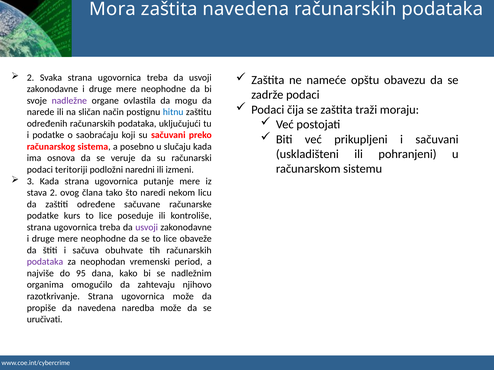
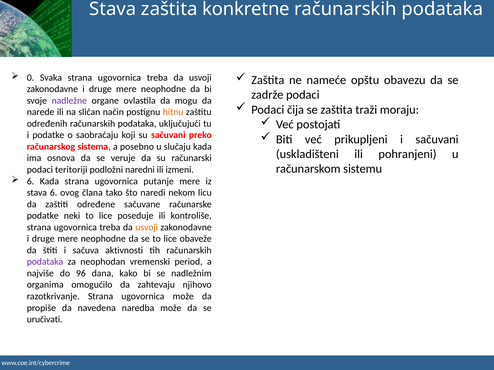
Mora at (113, 9): Mora -> Stava
zaštita navedena: navedena -> konkretne
2 at (30, 78): 2 -> 0
hitnu colour: blue -> orange
3 at (30, 181): 3 -> 6
stava 2: 2 -> 6
kurs: kurs -> neki
usvoji at (147, 228) colour: purple -> orange
obuhvate: obuhvate -> aktivnosti
95: 95 -> 96
